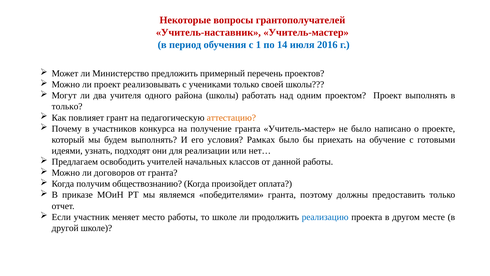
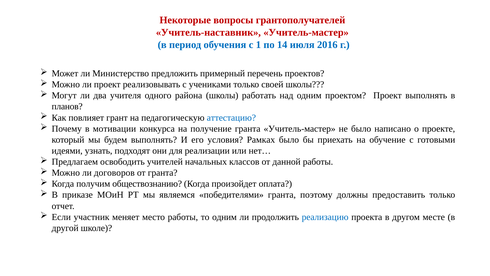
только at (67, 106): только -> планов
аттестацию colour: orange -> blue
участников: участников -> мотивации
то школе: школе -> одним
